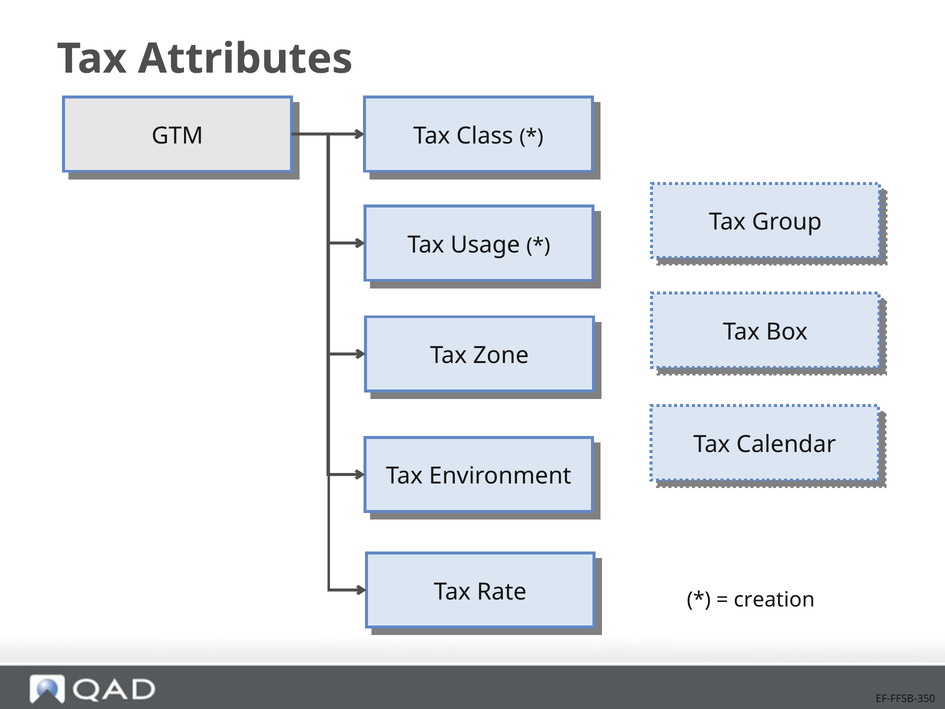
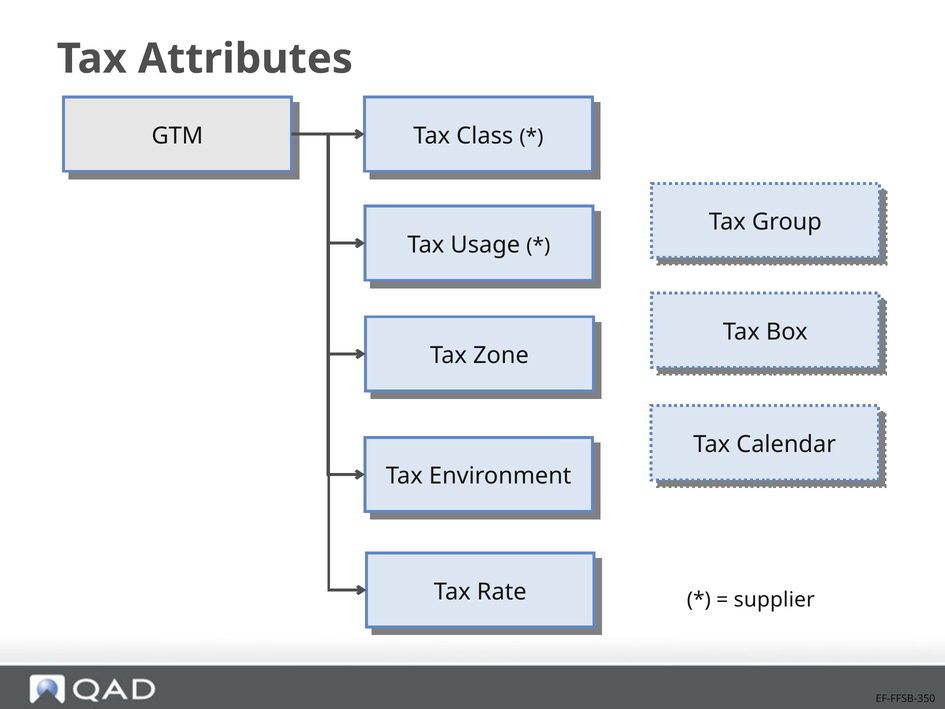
creation: creation -> supplier
